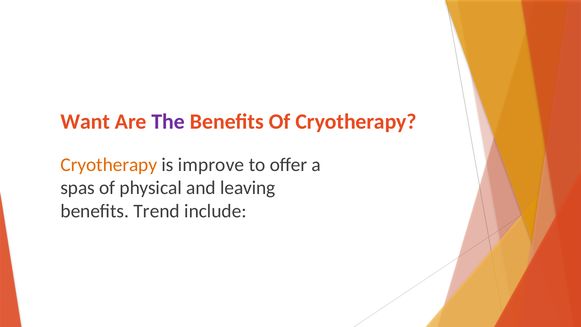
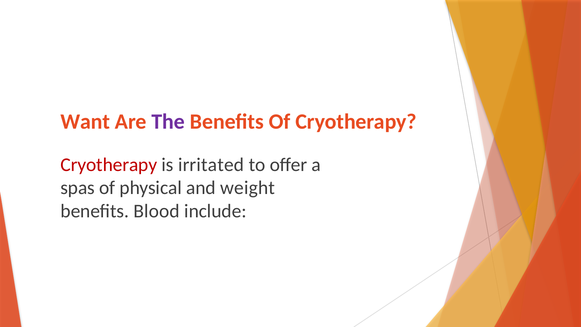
Cryotherapy at (109, 165) colour: orange -> red
improve: improve -> irritated
leaving: leaving -> weight
Trend: Trend -> Blood
